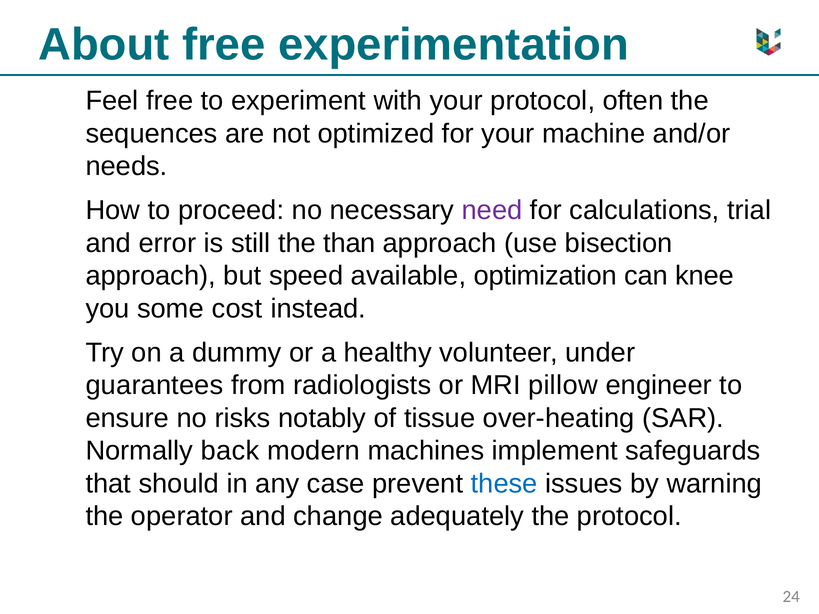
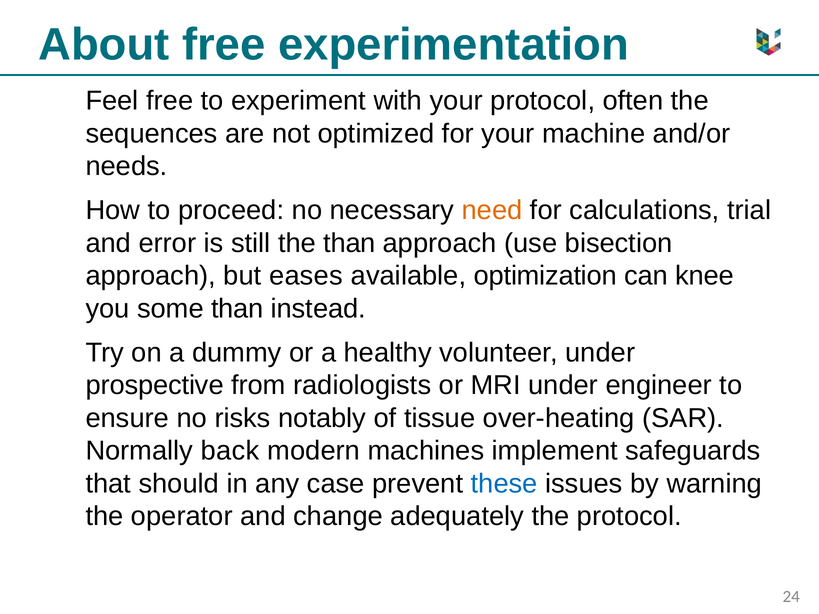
need colour: purple -> orange
speed: speed -> eases
some cost: cost -> than
guarantees: guarantees -> prospective
MRI pillow: pillow -> under
